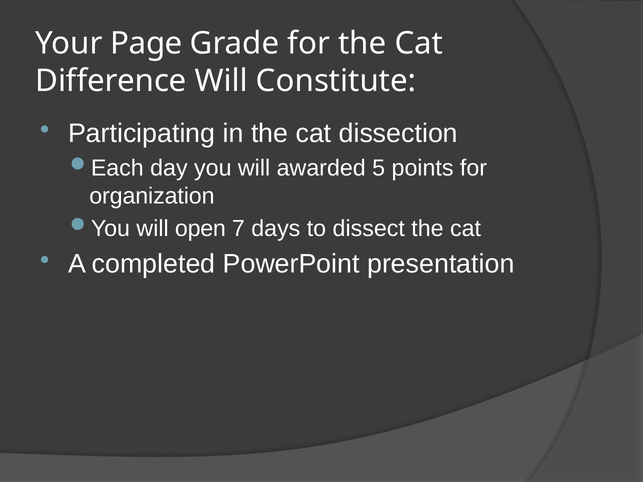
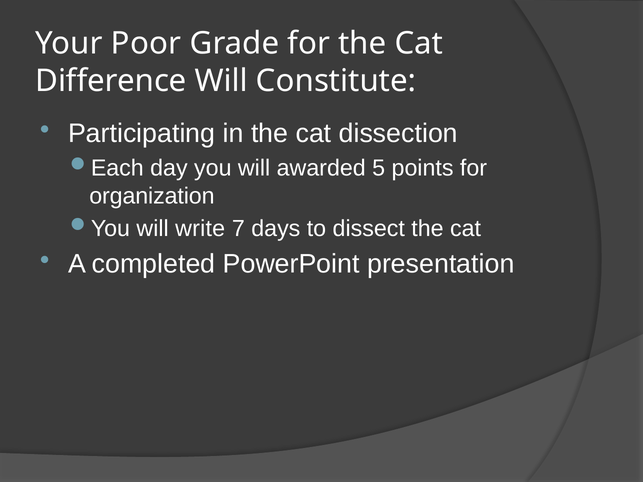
Page: Page -> Poor
open: open -> write
